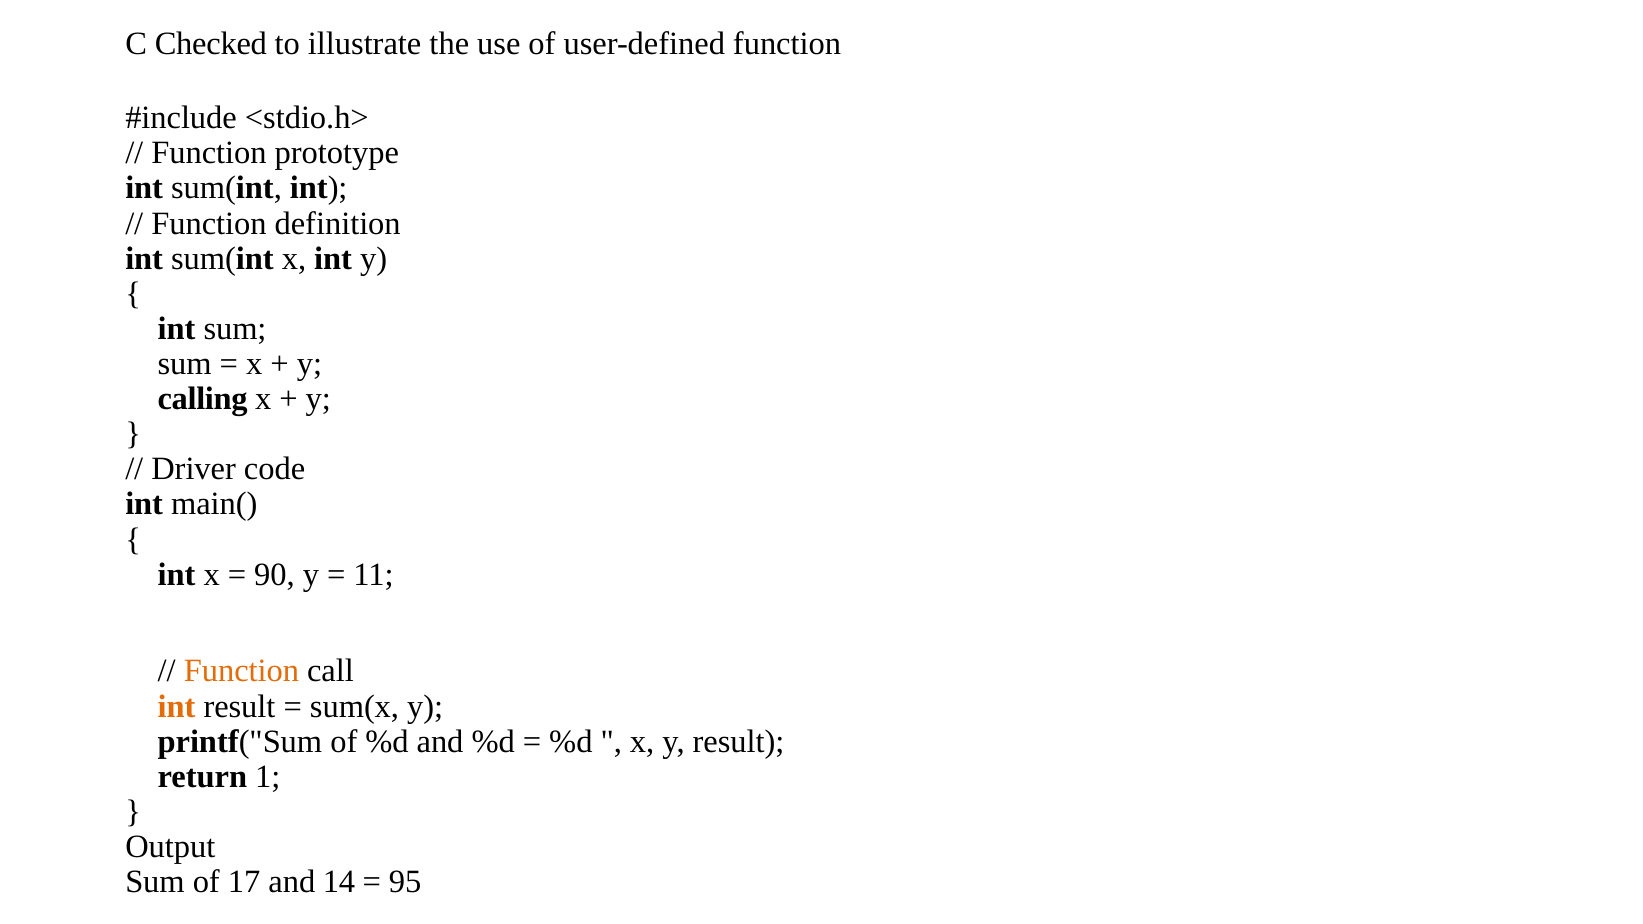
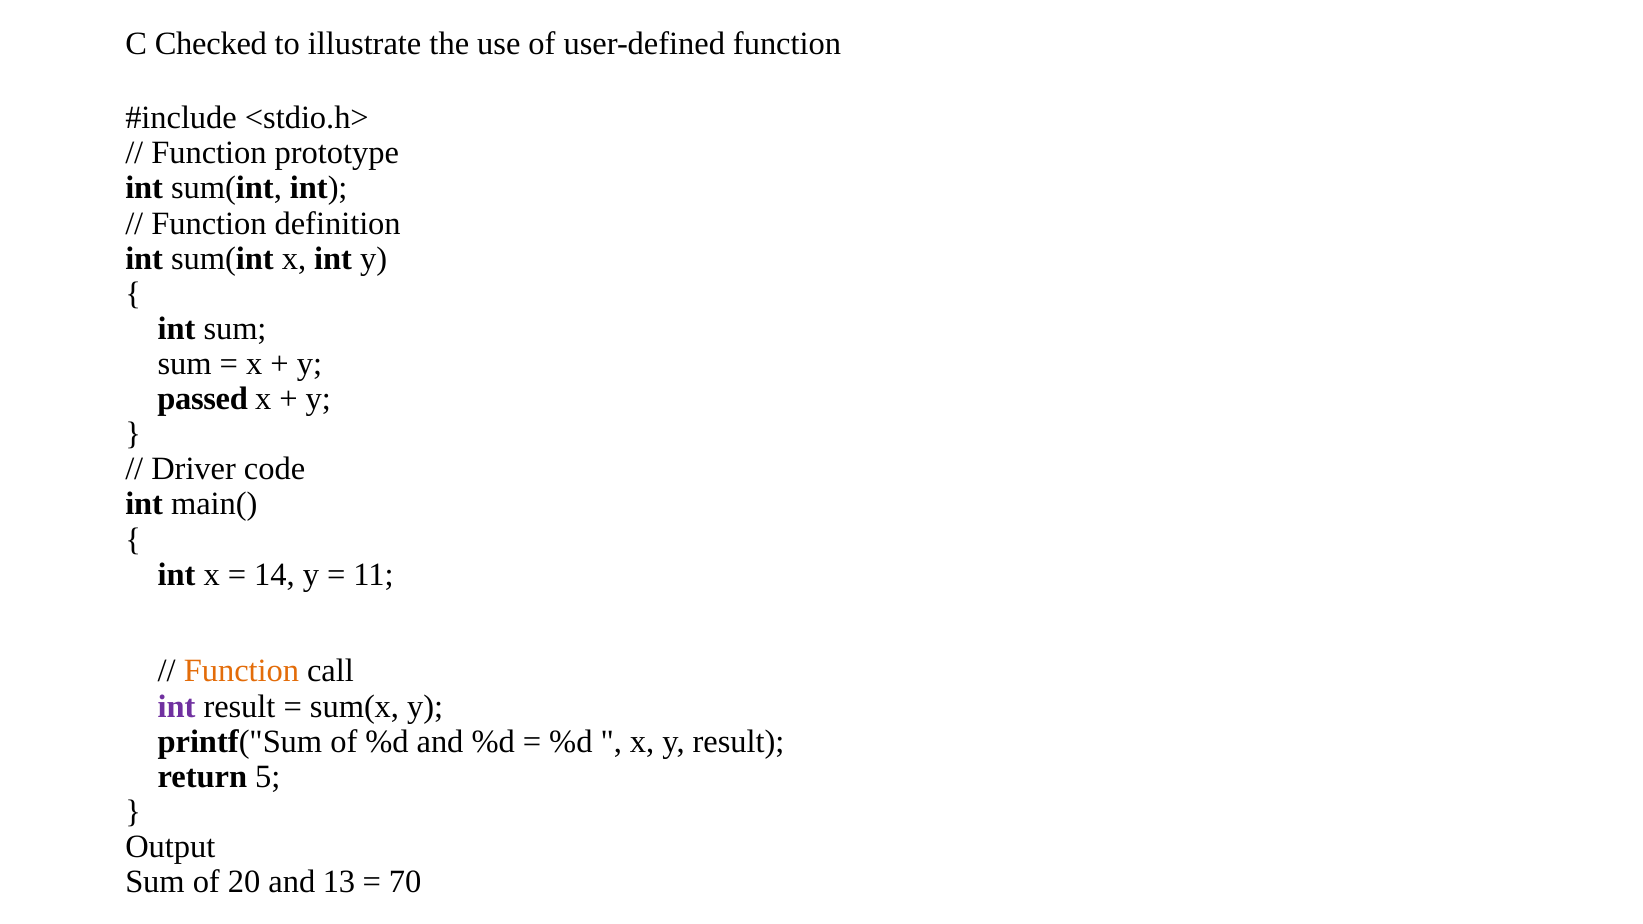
calling: calling -> passed
90: 90 -> 14
int at (177, 706) colour: orange -> purple
1: 1 -> 5
17: 17 -> 20
14: 14 -> 13
95: 95 -> 70
